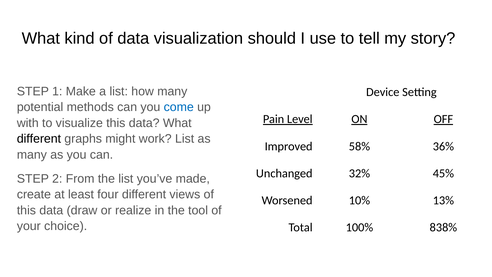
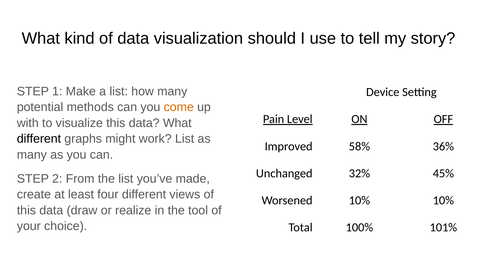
come colour: blue -> orange
10% 13%: 13% -> 10%
838%: 838% -> 101%
